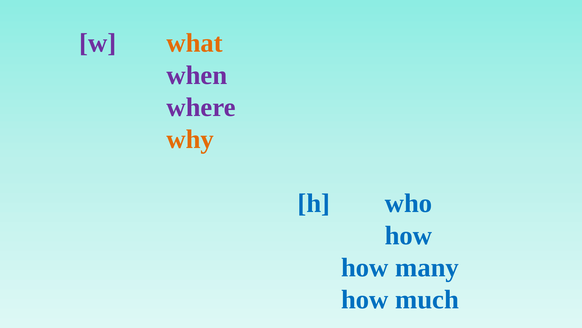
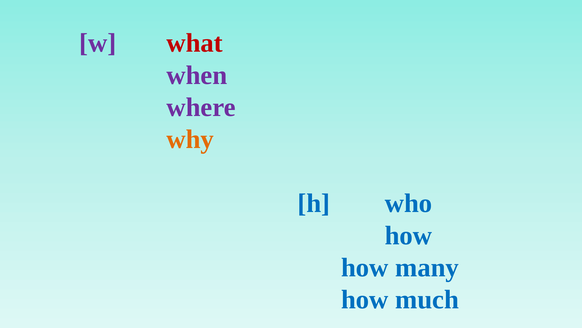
what colour: orange -> red
